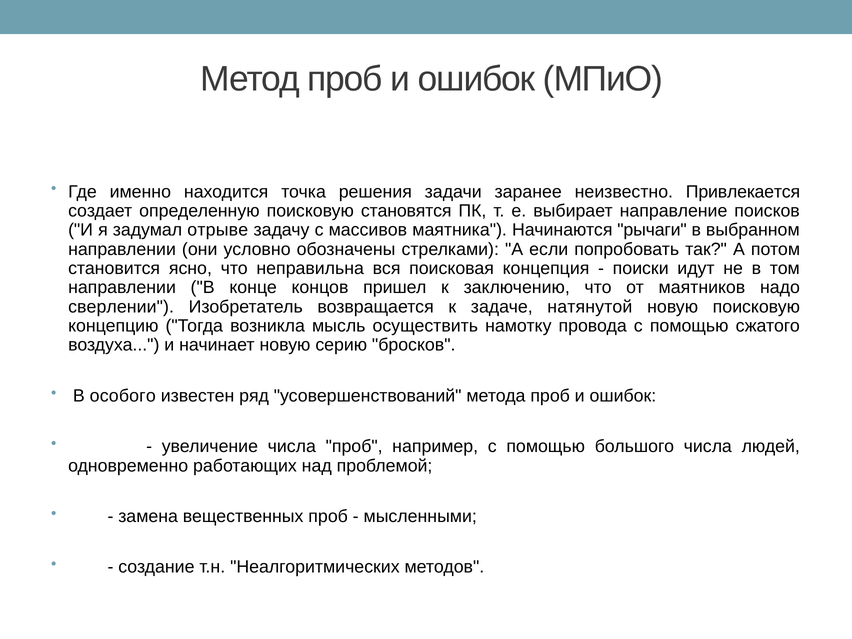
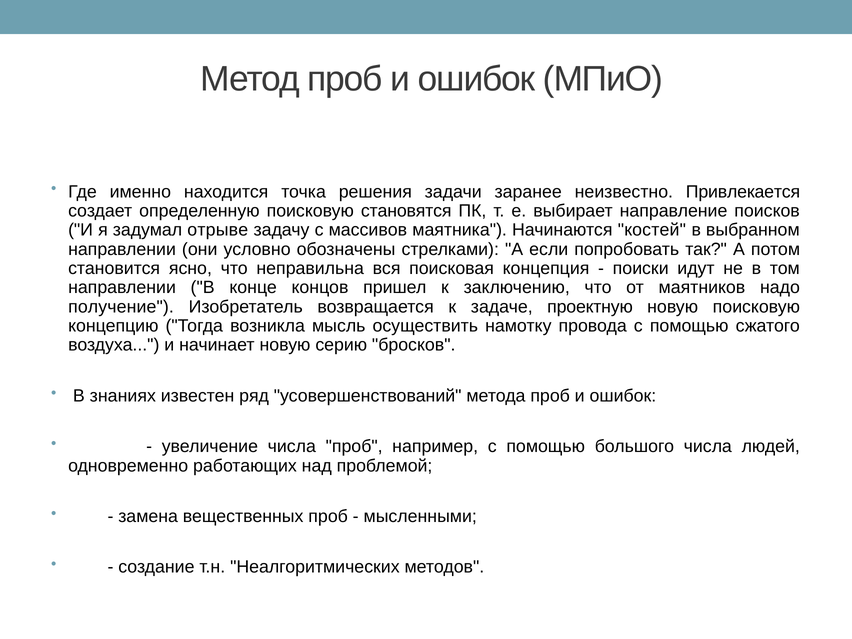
рычаги: рычаги -> костей
сверлении: сверлении -> получение
натянутой: натянутой -> проектную
особого: особого -> знаниях
